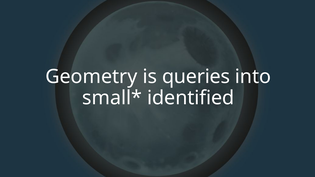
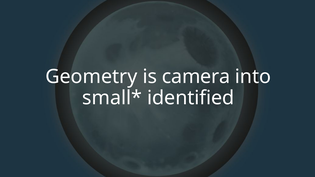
queries: queries -> camera
